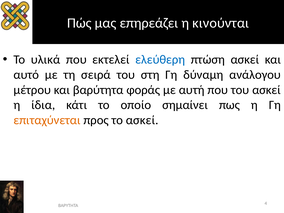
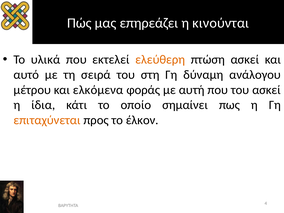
ελεύθερη colour: blue -> orange
βαρύτητα: βαρύτητα -> ελκόμενα
το ασκεί: ασκεί -> έλκον
